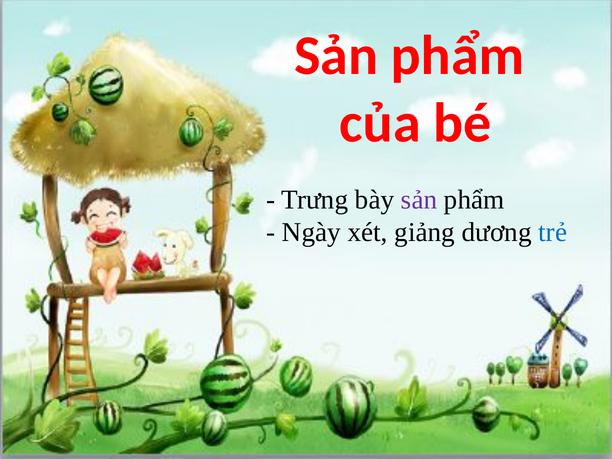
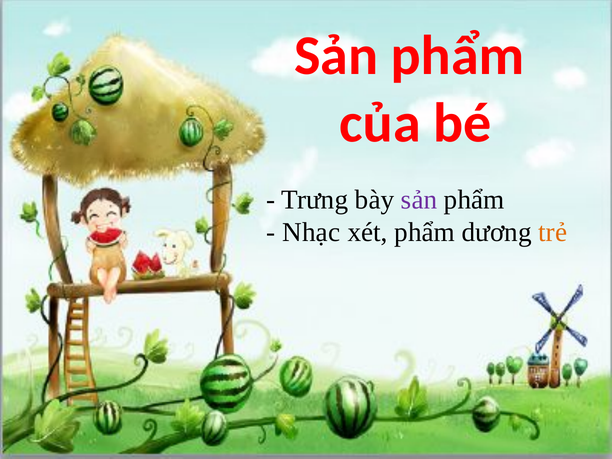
Ngày: Ngày -> Nhạc
xét giảng: giảng -> phẩm
trẻ colour: blue -> orange
